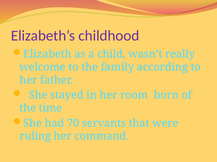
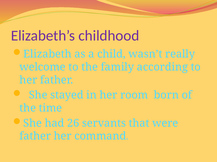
70: 70 -> 26
ruling at (35, 137): ruling -> father
